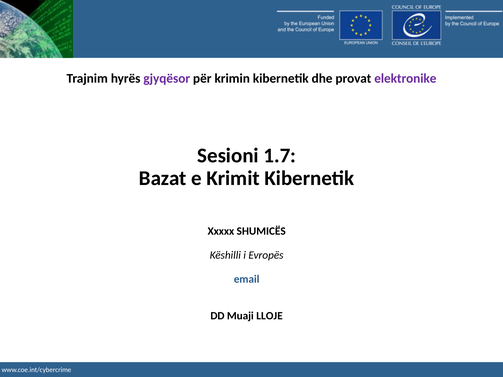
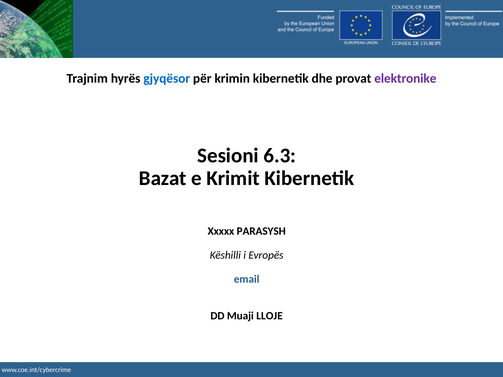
gjyqësor colour: purple -> blue
1.7: 1.7 -> 6.3
SHUMICËS: SHUMICËS -> PARASYSH
